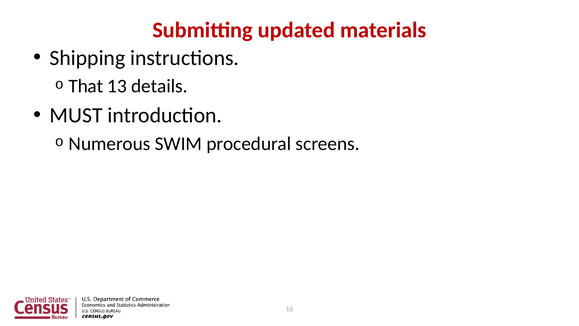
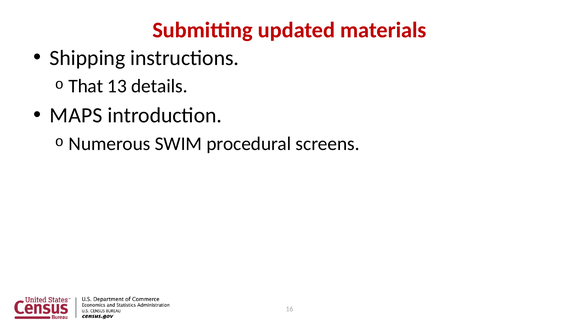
MUST: MUST -> MAPS
